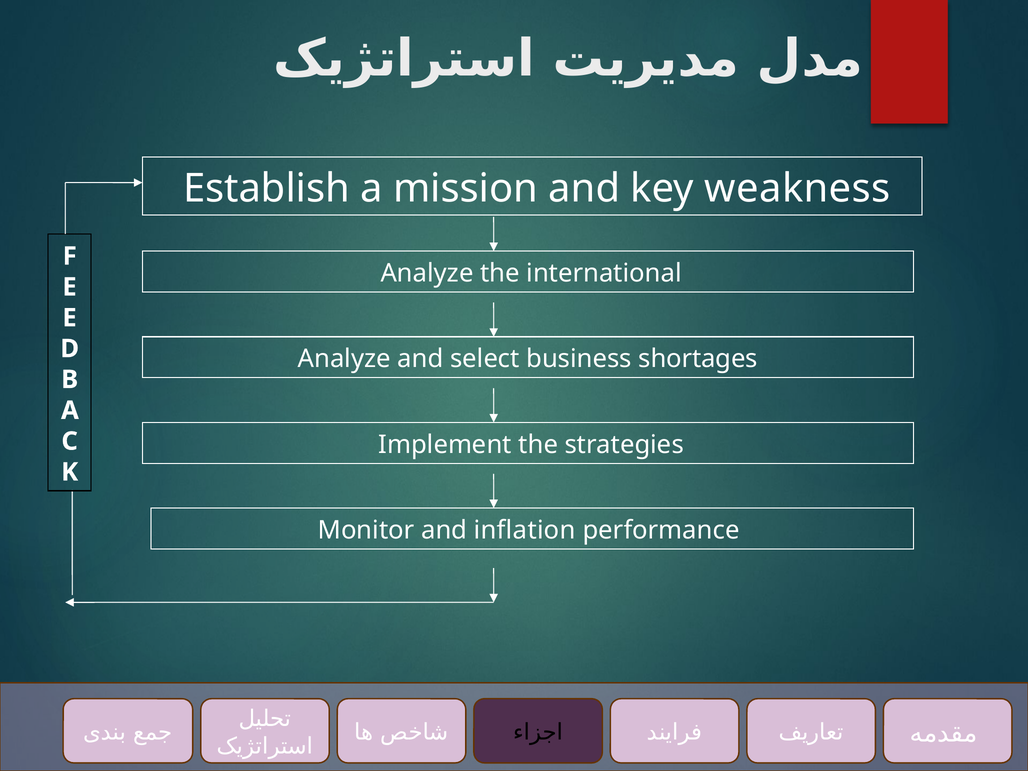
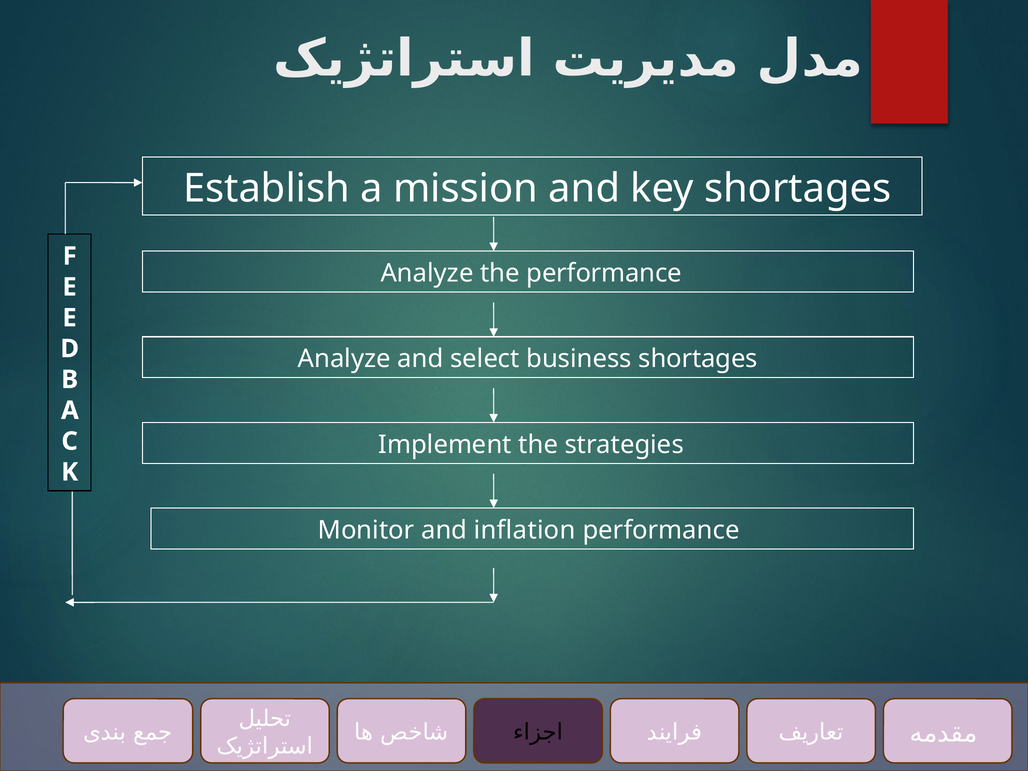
key weakness: weakness -> shortages
the international: international -> performance
